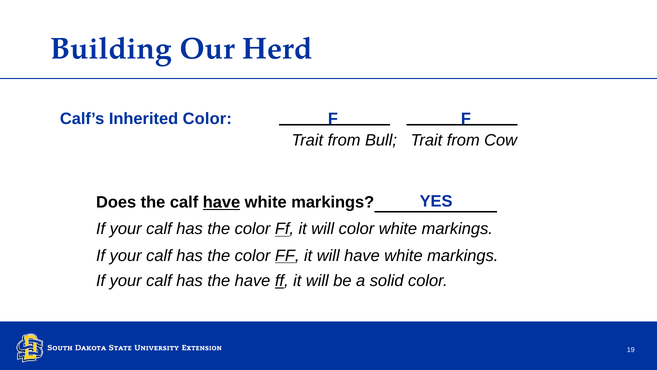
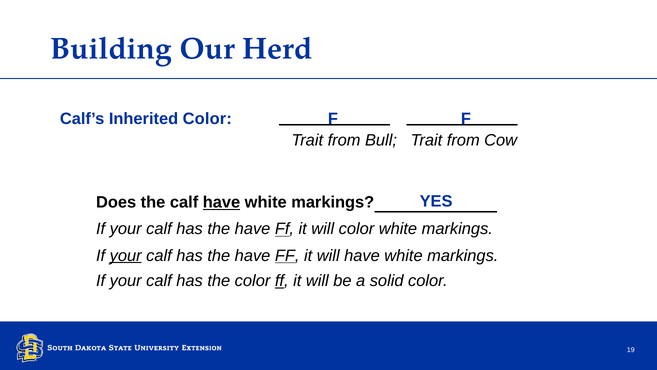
color at (253, 229): color -> have
your at (126, 255) underline: none -> present
color at (253, 255): color -> have
the have: have -> color
